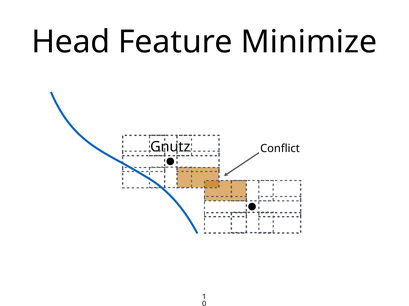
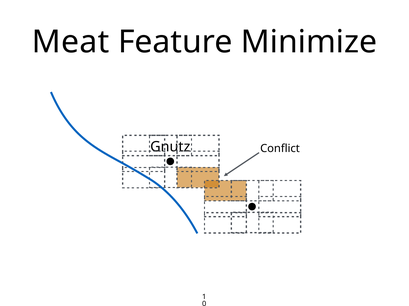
Head: Head -> Meat
